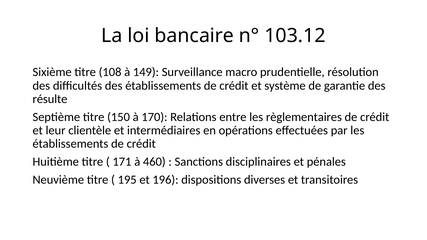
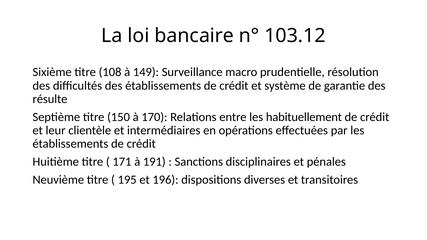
règlementaires: règlementaires -> habituellement
460: 460 -> 191
